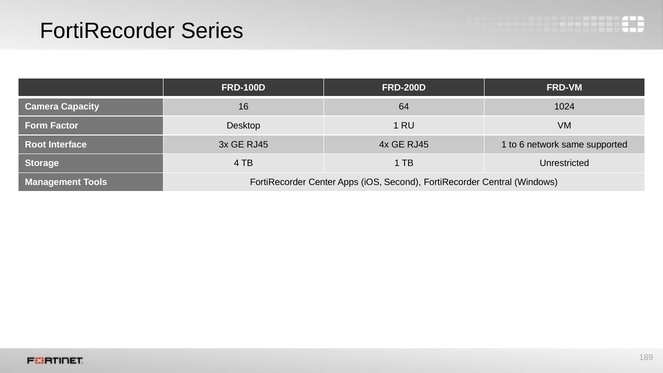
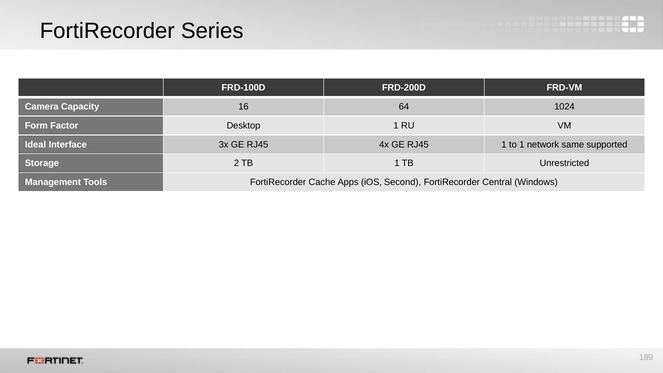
Root: Root -> Ideal
to 6: 6 -> 1
4: 4 -> 2
Center: Center -> Cache
